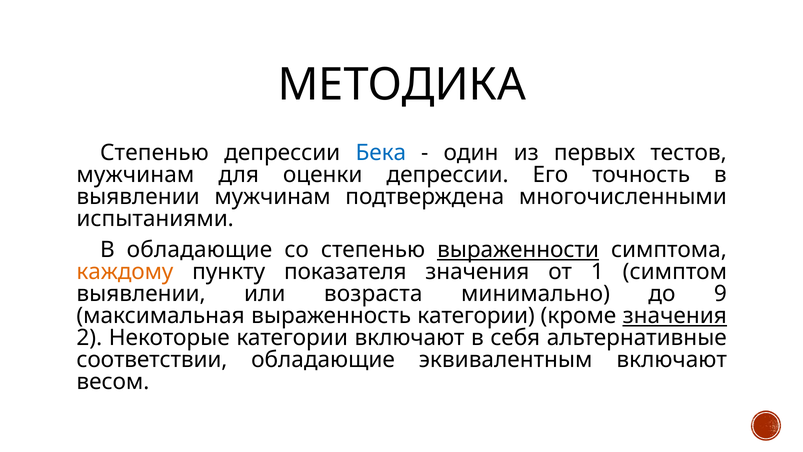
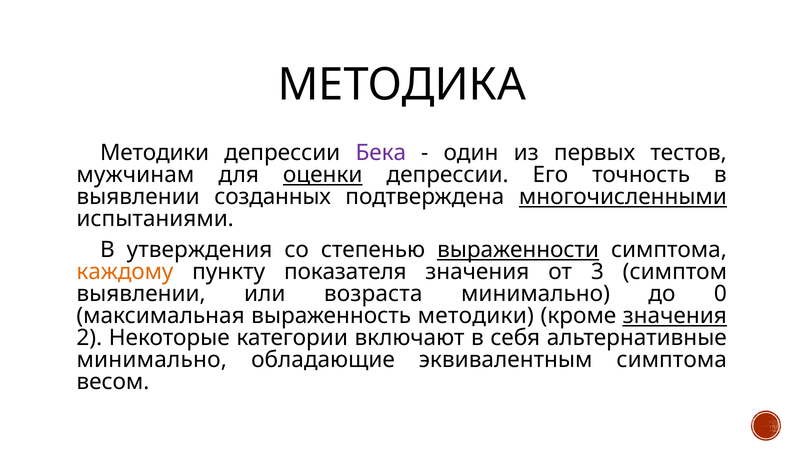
Степенью at (154, 153): Степенью -> Методики
Бека colour: blue -> purple
оценки underline: none -> present
выявлении мужчинам: мужчинам -> созданных
многочисленными underline: none -> present
В обладающие: обладающие -> утверждения
1: 1 -> 3
9: 9 -> 0
выраженность категории: категории -> методики
соответствии at (152, 360): соответствии -> минимально
эквивалентным включают: включают -> симптома
